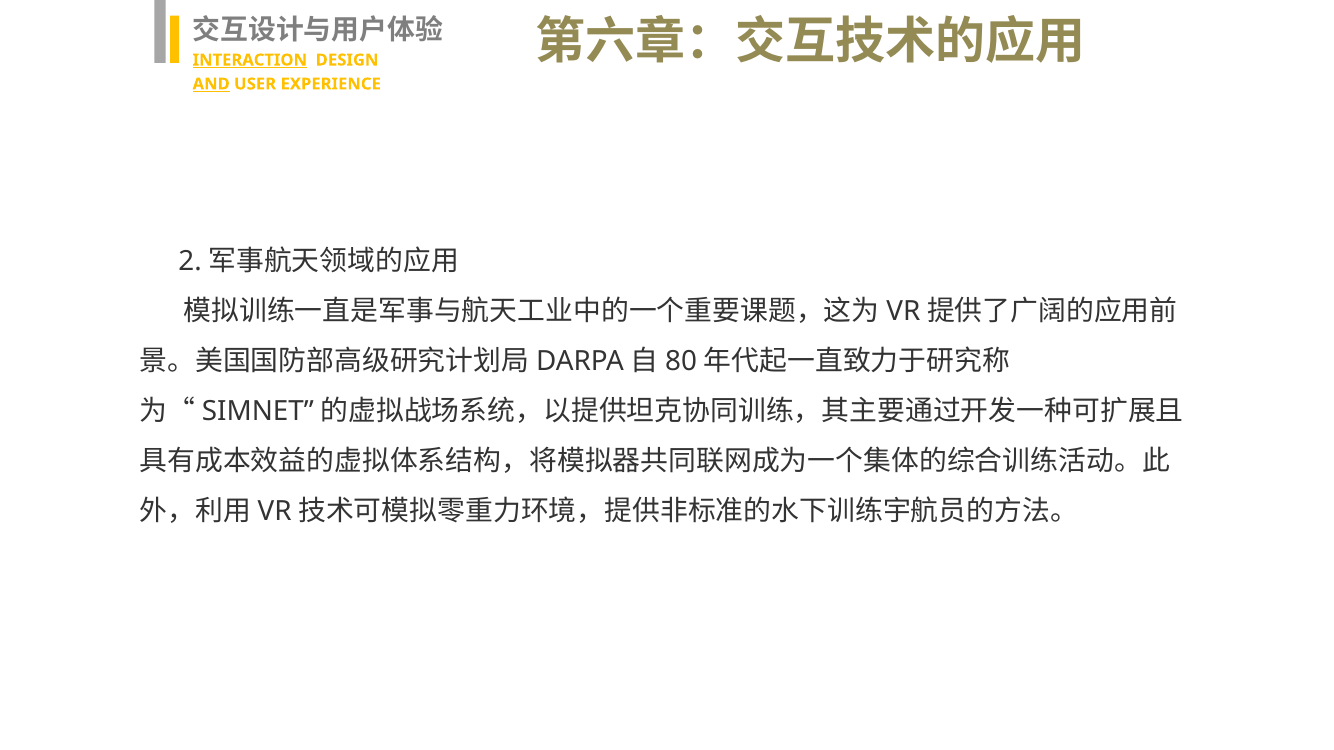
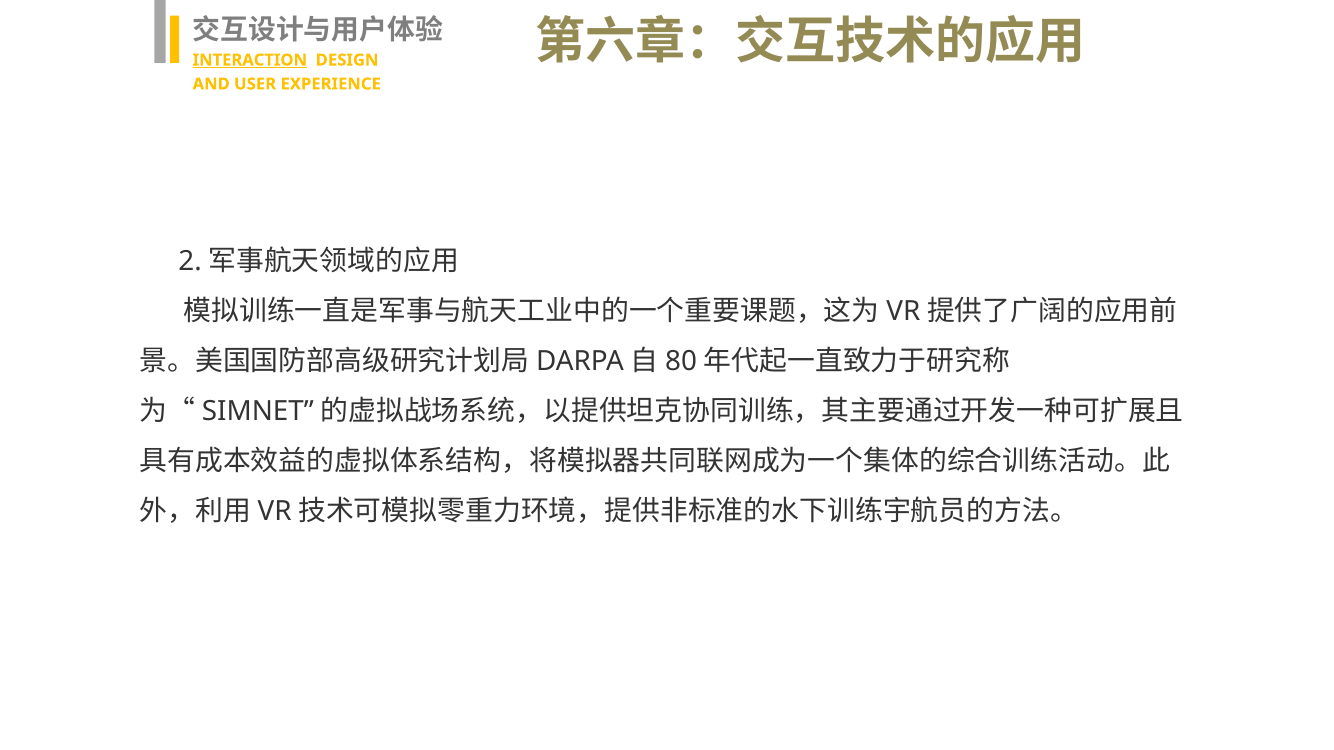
AND underline: present -> none
